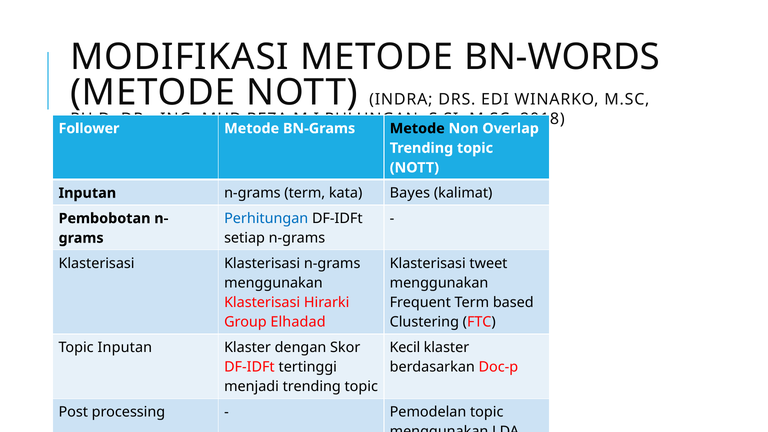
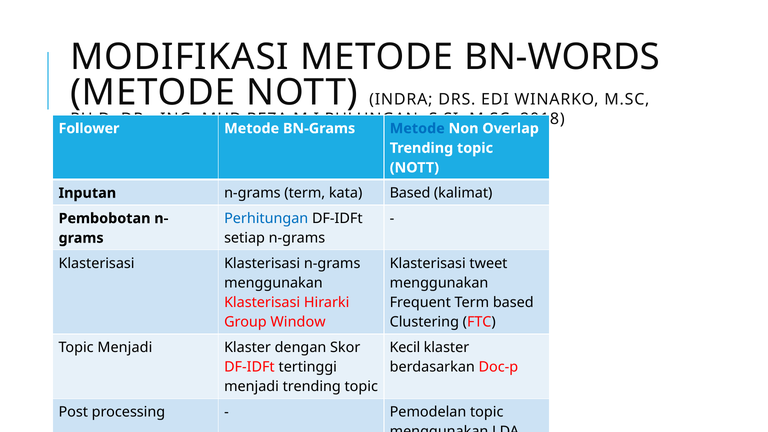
Metode at (417, 128) colour: black -> blue
kata Bayes: Bayes -> Based
Elhadad: Elhadad -> Window
Topic Inputan: Inputan -> Menjadi
